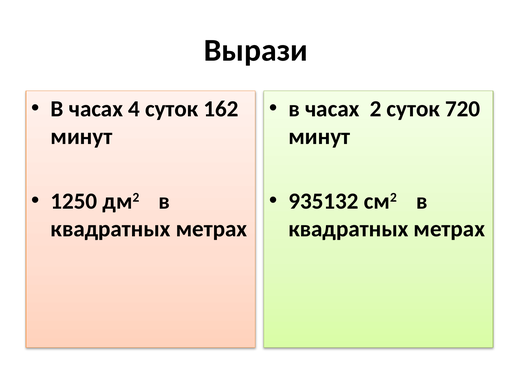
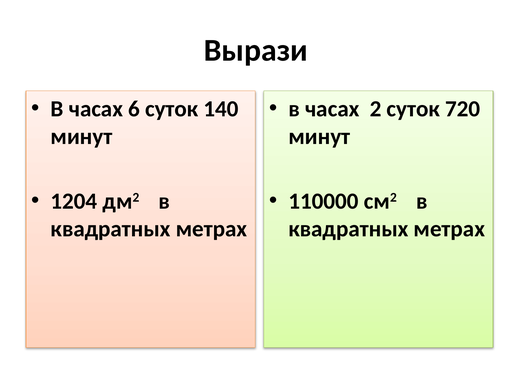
4: 4 -> 6
162: 162 -> 140
1250: 1250 -> 1204
935132: 935132 -> 110000
